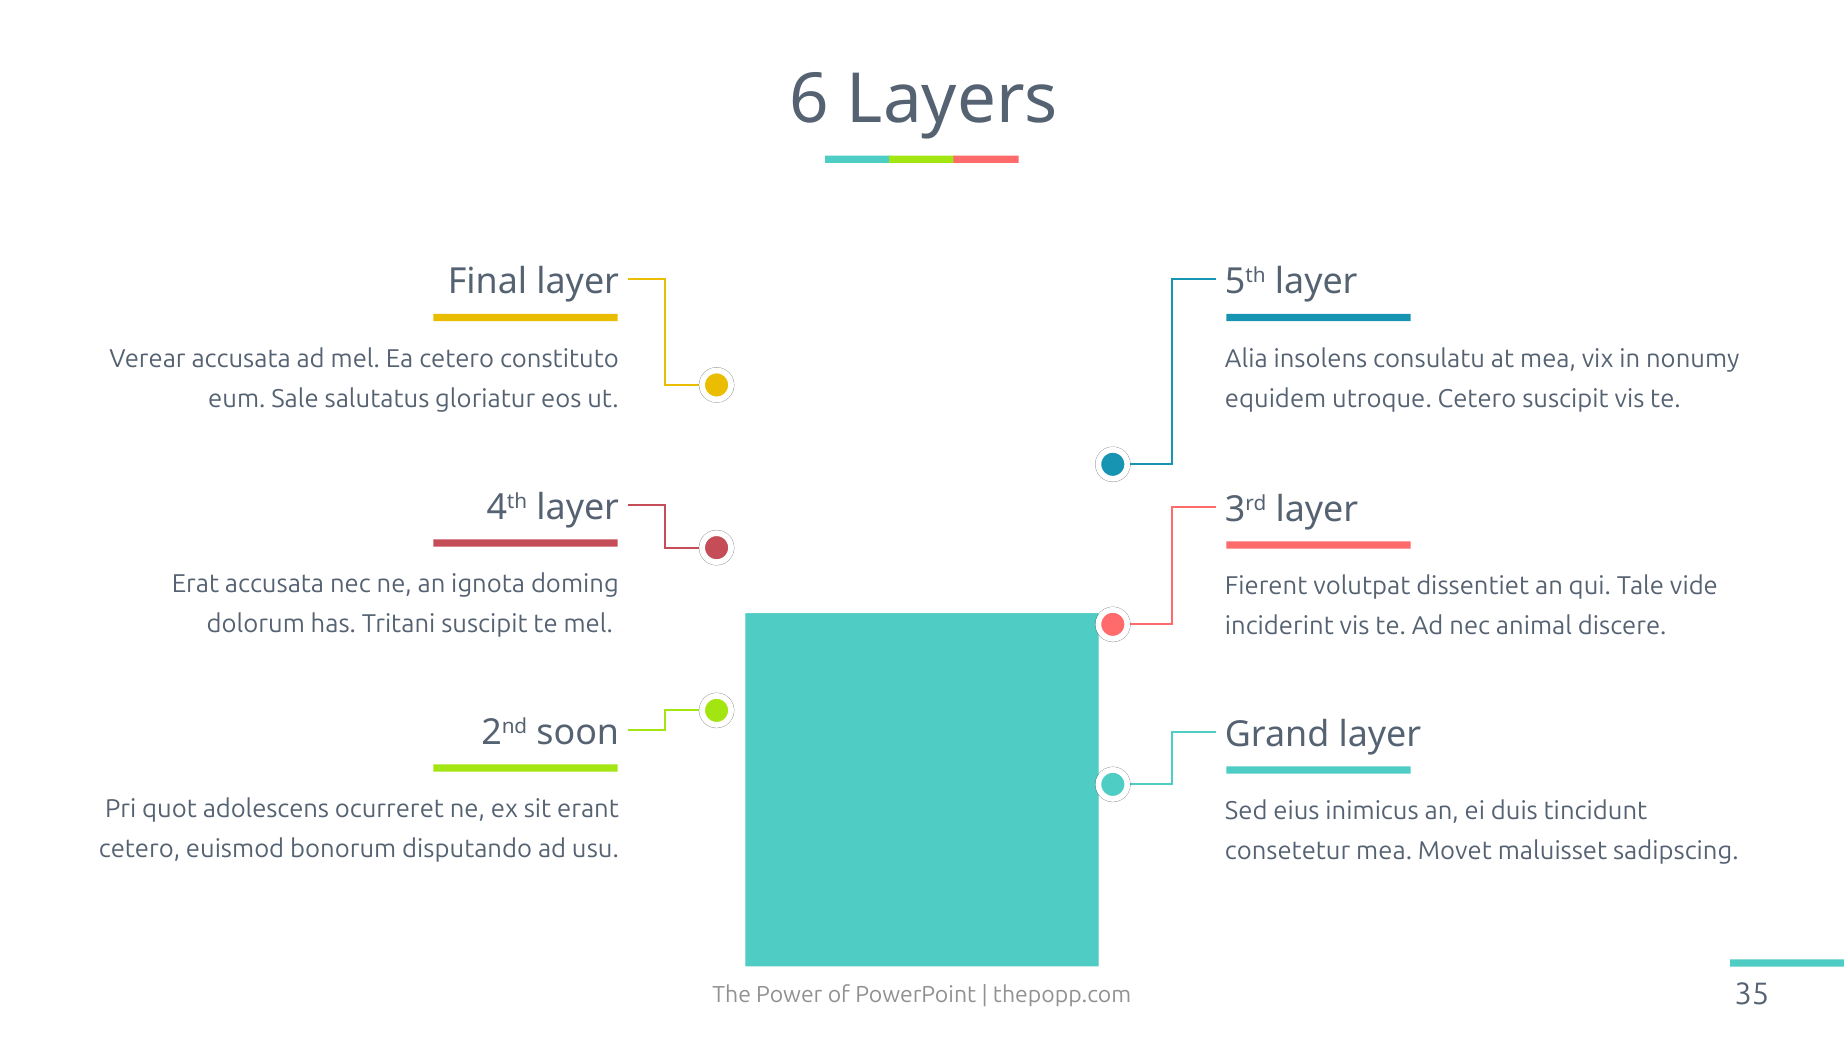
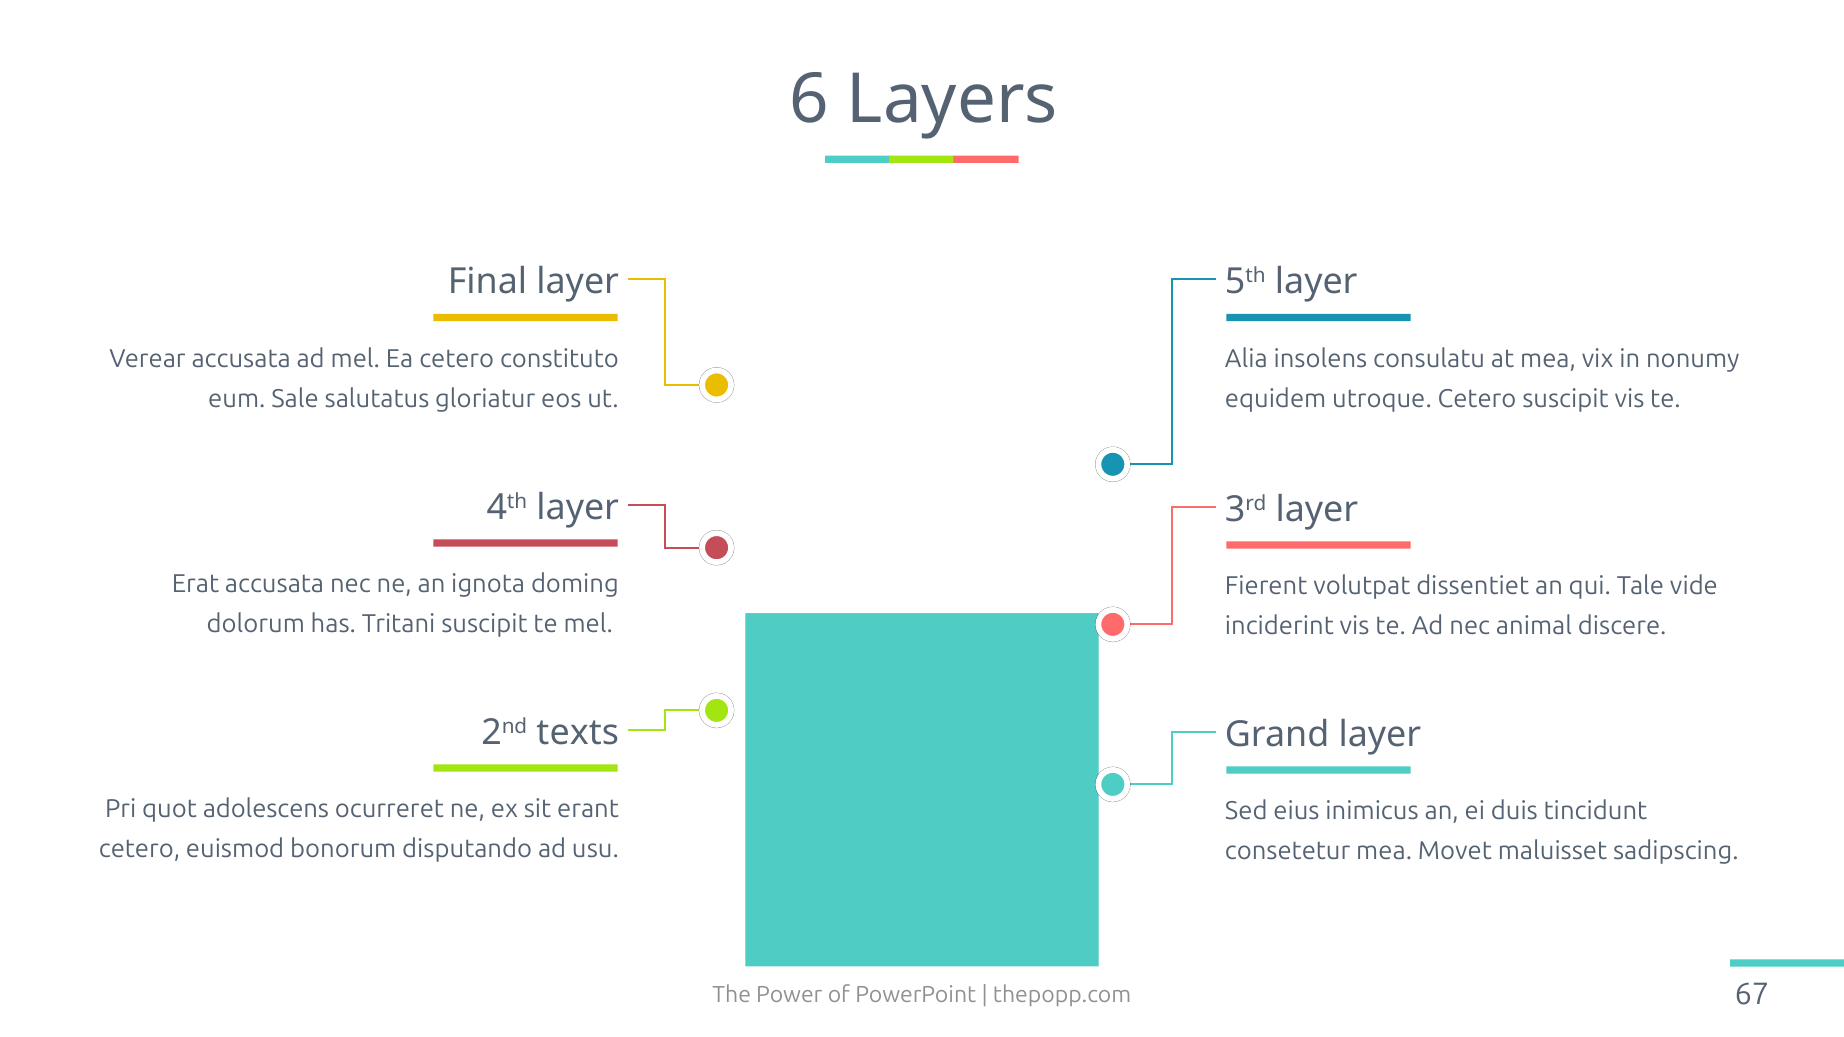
soon: soon -> texts
35: 35 -> 67
